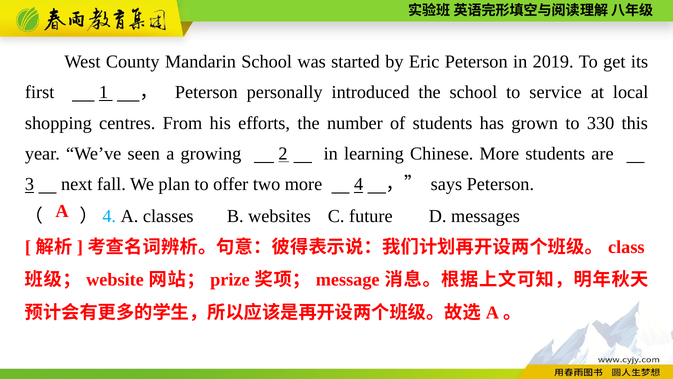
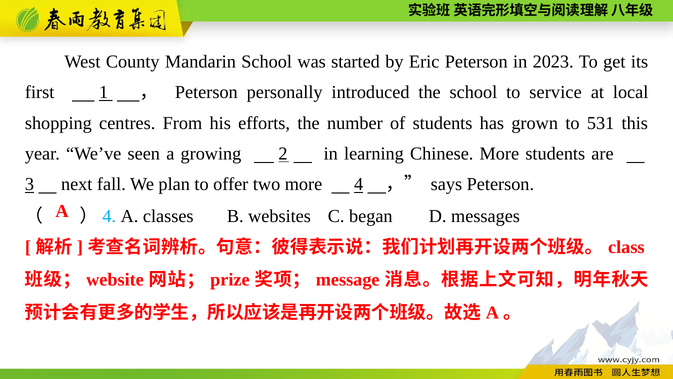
2019: 2019 -> 2023
330: 330 -> 531
future: future -> began
